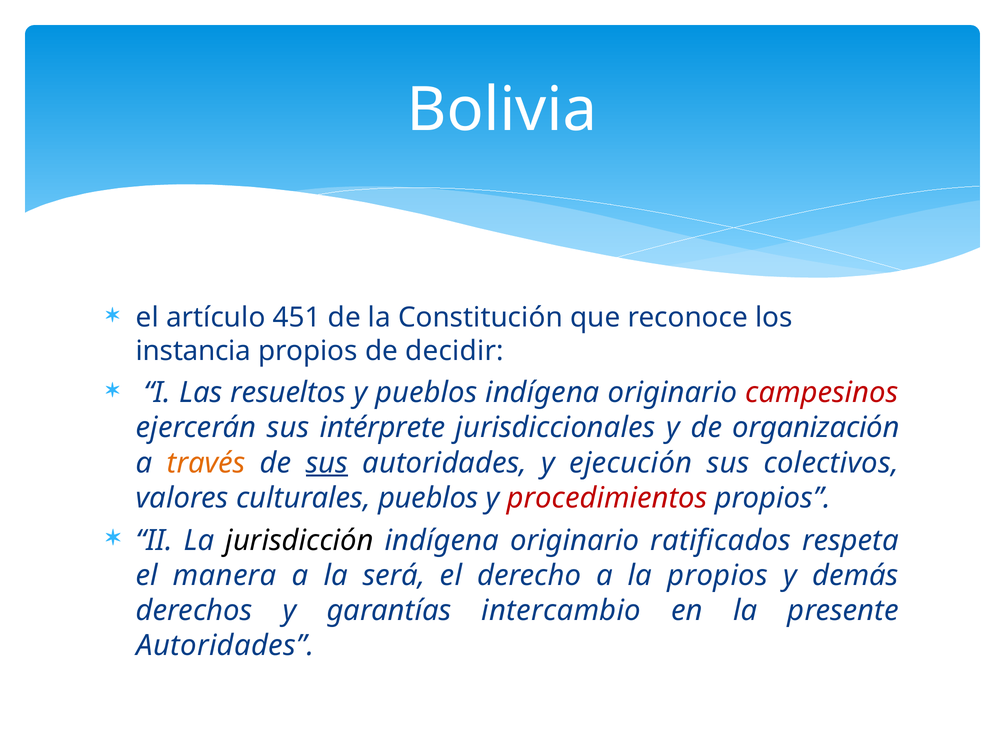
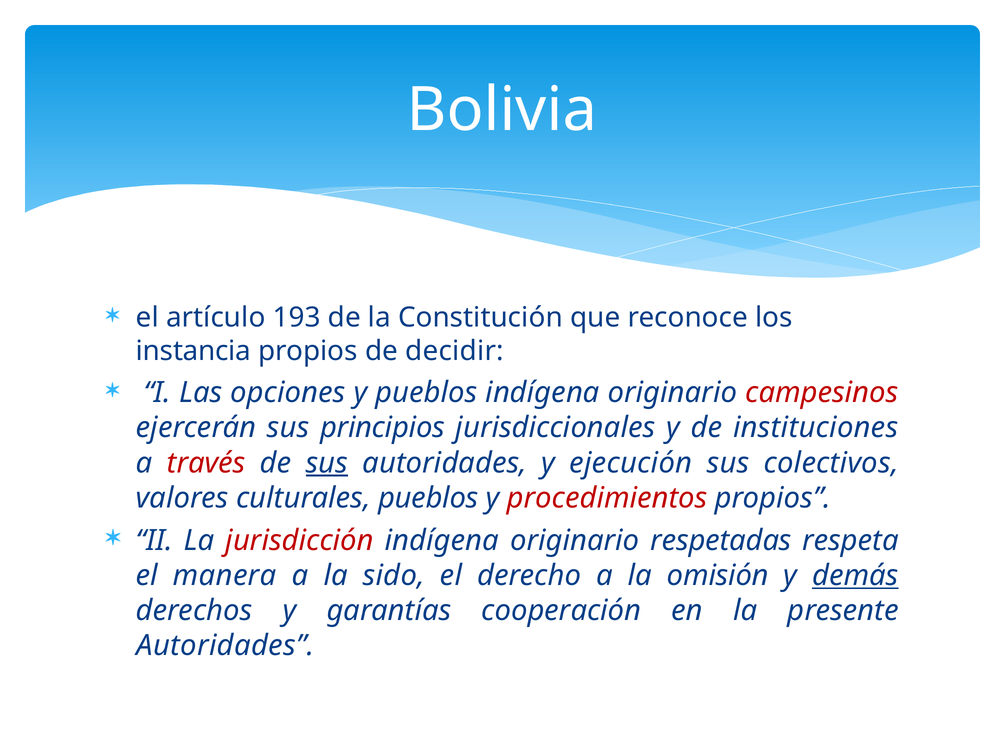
451: 451 -> 193
resueltos: resueltos -> opciones
intérprete: intérprete -> principios
organización: organización -> instituciones
través colour: orange -> red
jurisdicción colour: black -> red
ratificados: ratificados -> respetadas
será: será -> sido
la propios: propios -> omisión
demás underline: none -> present
intercambio: intercambio -> cooperación
